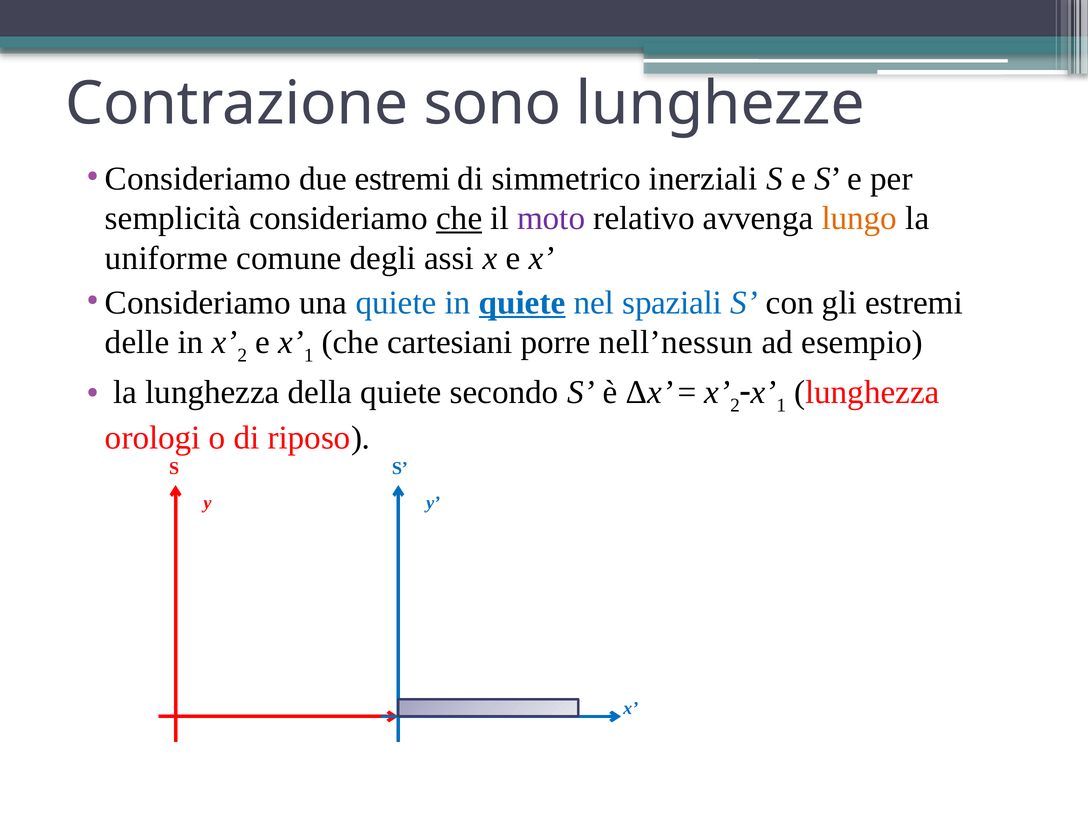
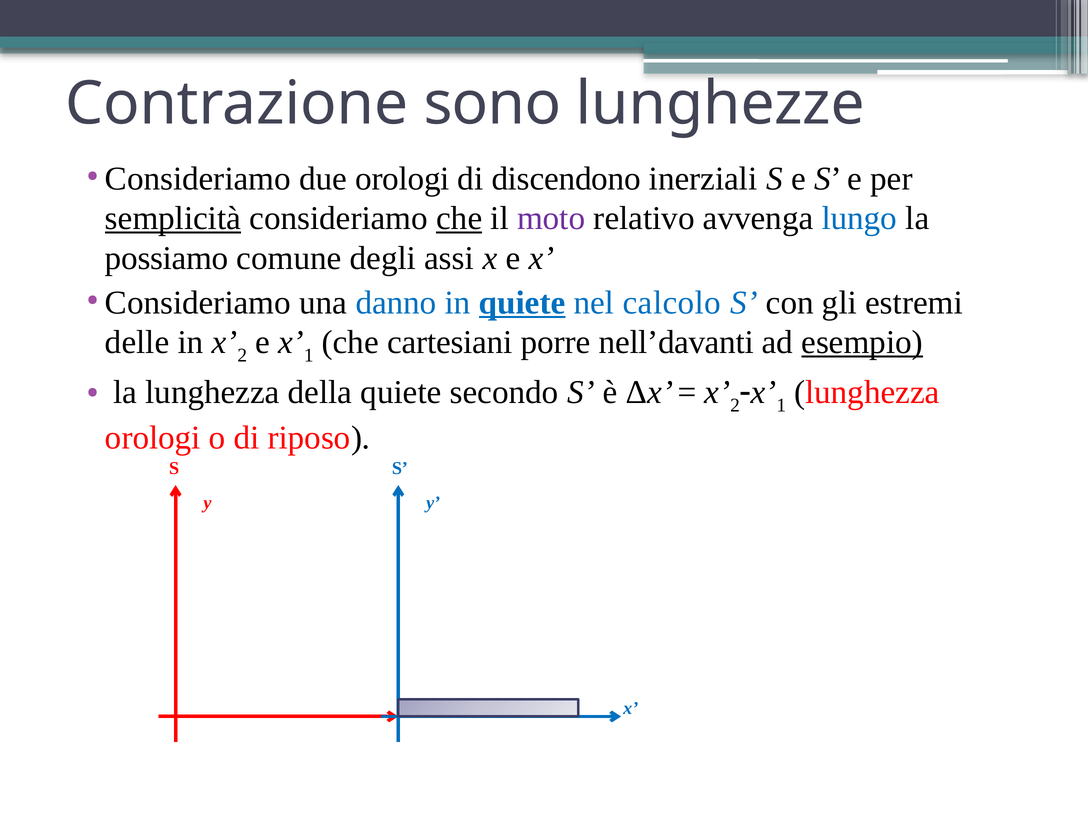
due estremi: estremi -> orologi
simmetrico: simmetrico -> discendono
semplicità underline: none -> present
lungo colour: orange -> blue
uniforme: uniforme -> possiamo
una quiete: quiete -> danno
spaziali: spaziali -> calcolo
nell’nessun: nell’nessun -> nell’davanti
esempio underline: none -> present
